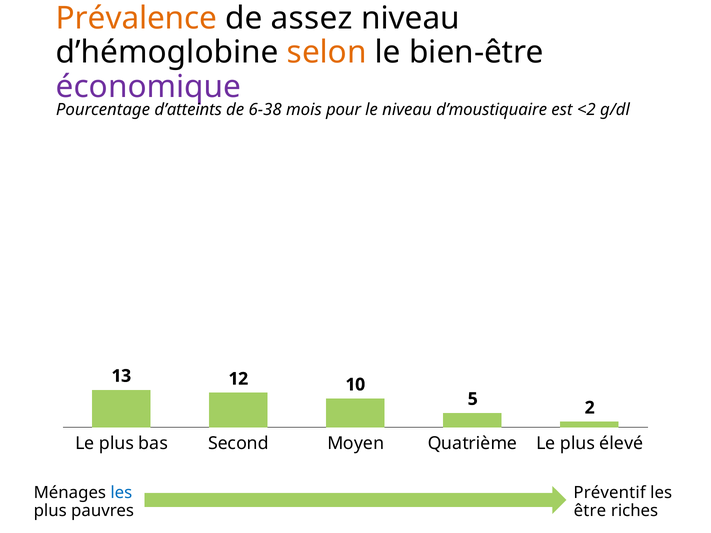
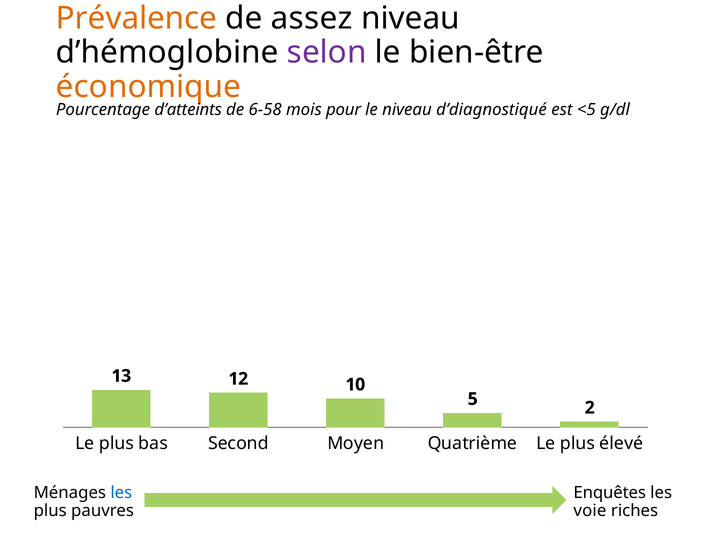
selon colour: orange -> purple
économique colour: purple -> orange
6-38: 6-38 -> 6-58
d’moustiquaire: d’moustiquaire -> d’diagnostiqué
<2: <2 -> <5
Préventif: Préventif -> Enquêtes
être: être -> voie
